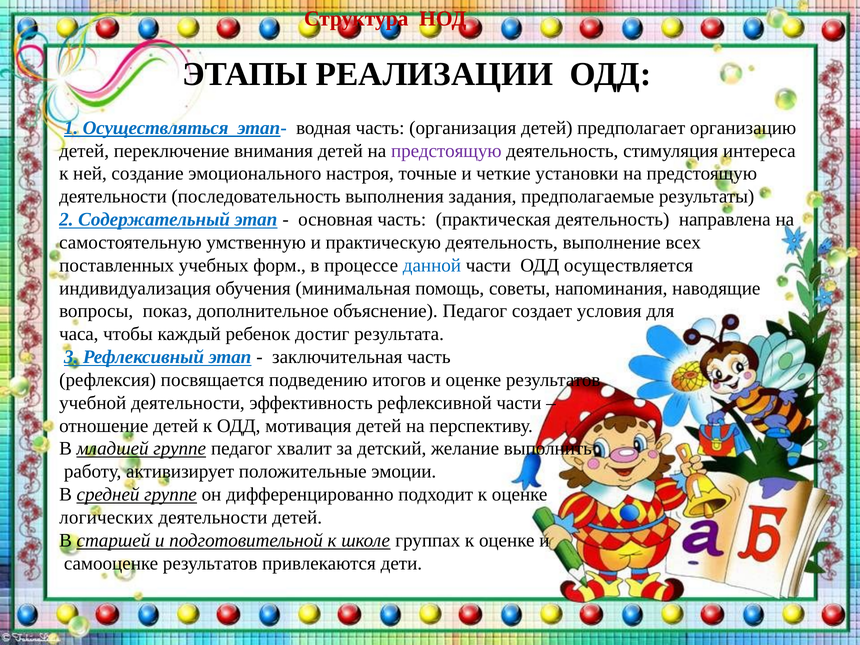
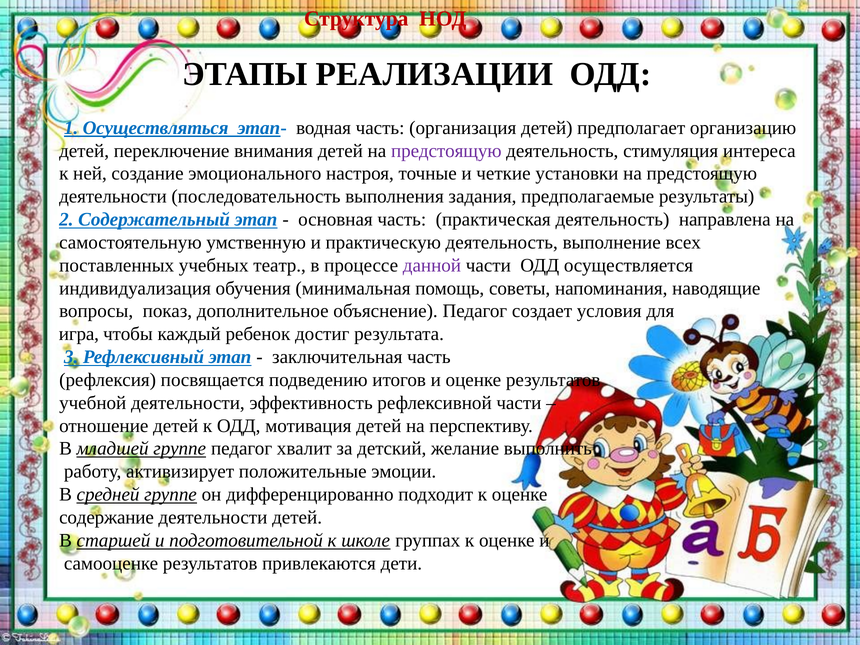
форм: форм -> театр
данной colour: blue -> purple
часа: часа -> игра
логических: логических -> содержание
